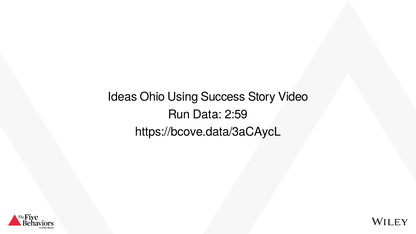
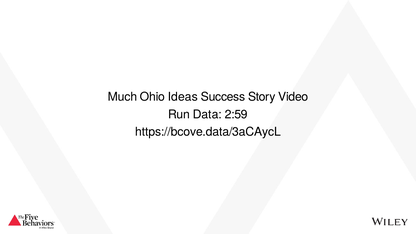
Ideas: Ideas -> Much
Using: Using -> Ideas
